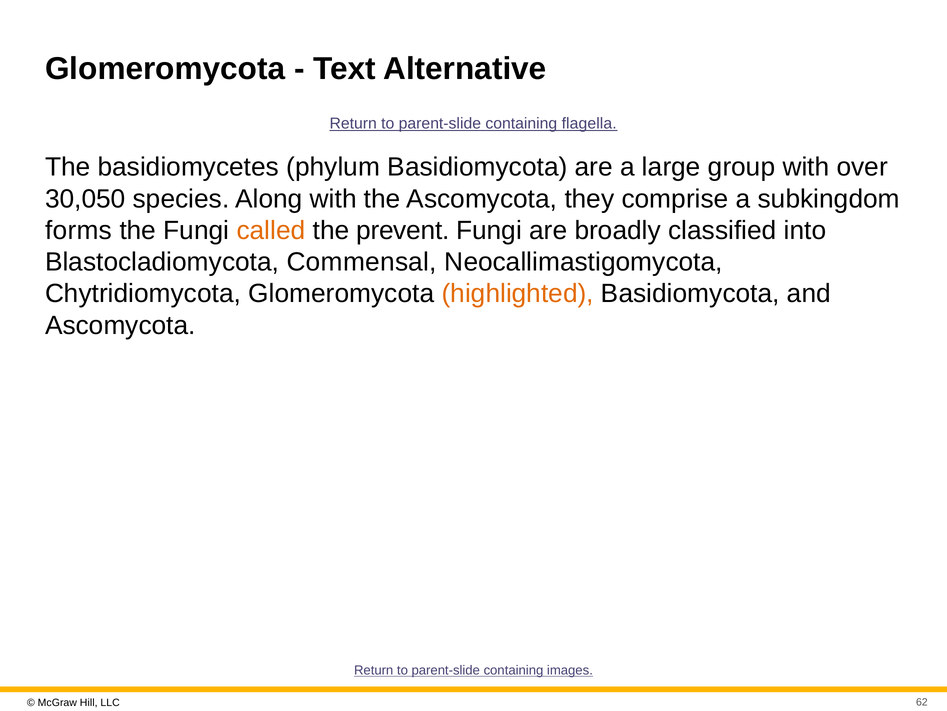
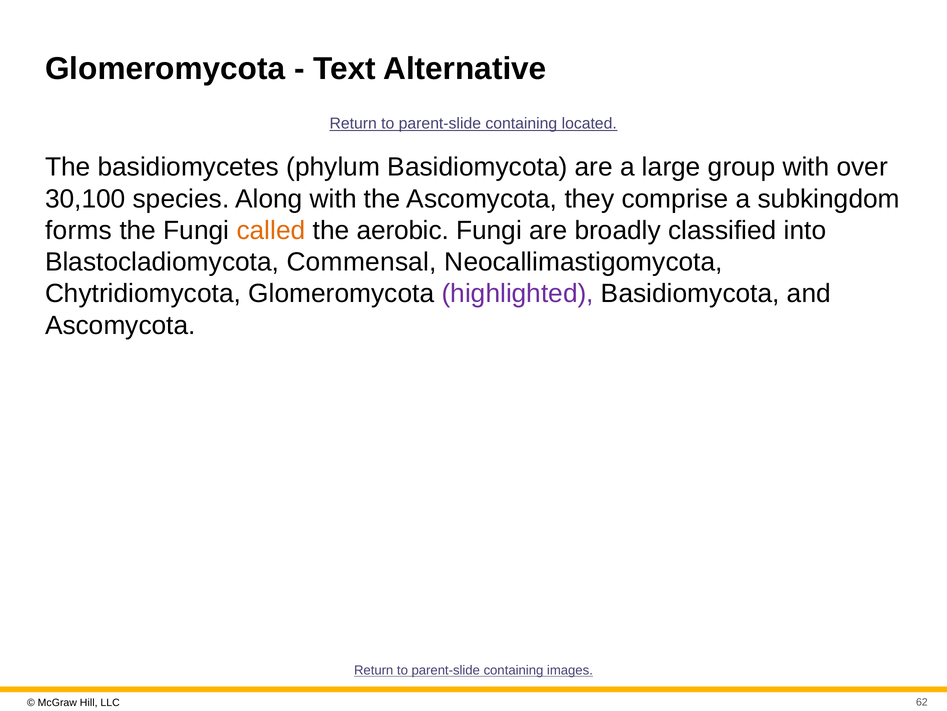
flagella: flagella -> located
30,050: 30,050 -> 30,100
prevent: prevent -> aerobic
highlighted colour: orange -> purple
